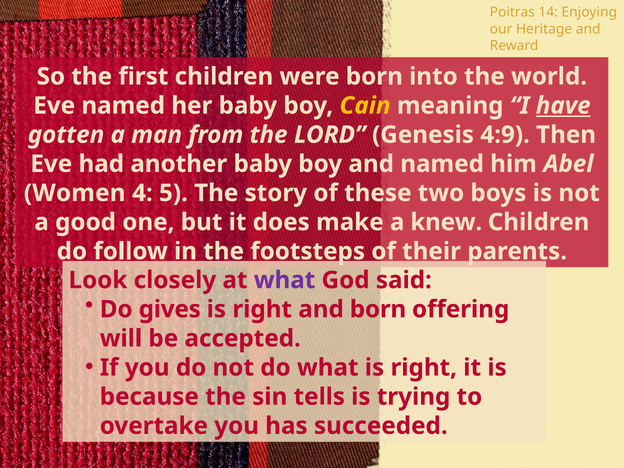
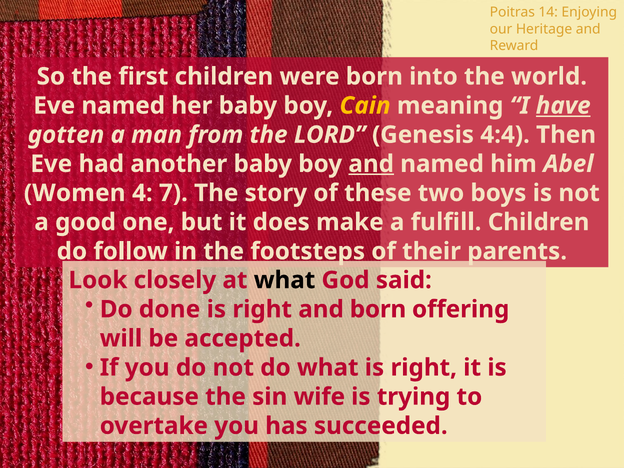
4:9: 4:9 -> 4:4
and at (371, 164) underline: none -> present
5: 5 -> 7
knew: knew -> fulfill
what at (285, 280) colour: purple -> black
gives: gives -> done
tells: tells -> wife
